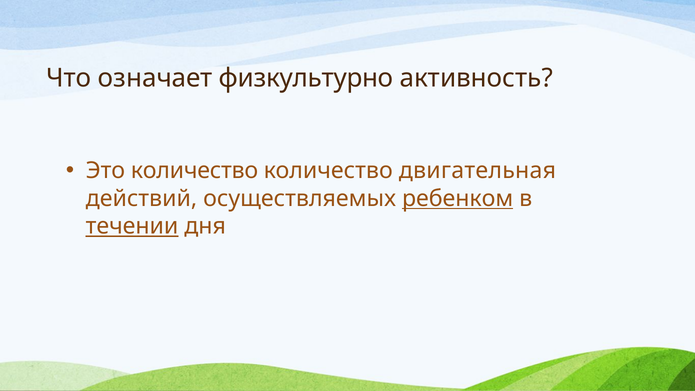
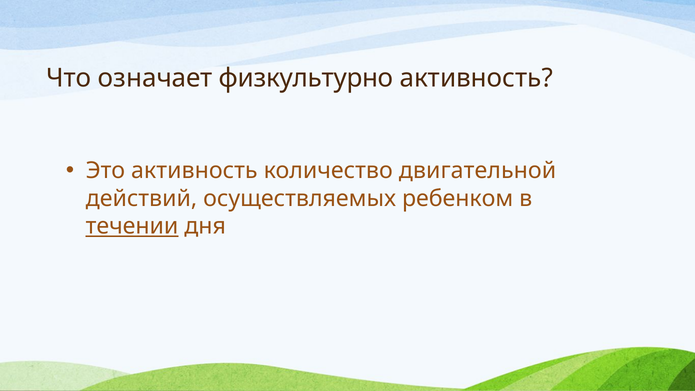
Это количество: количество -> активность
двигательная: двигательная -> двигательной
ребенком underline: present -> none
